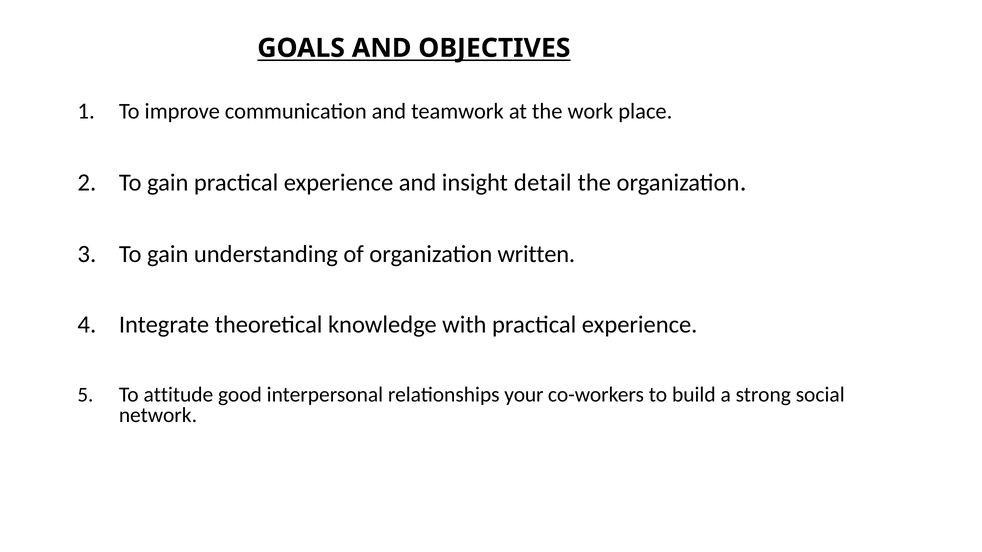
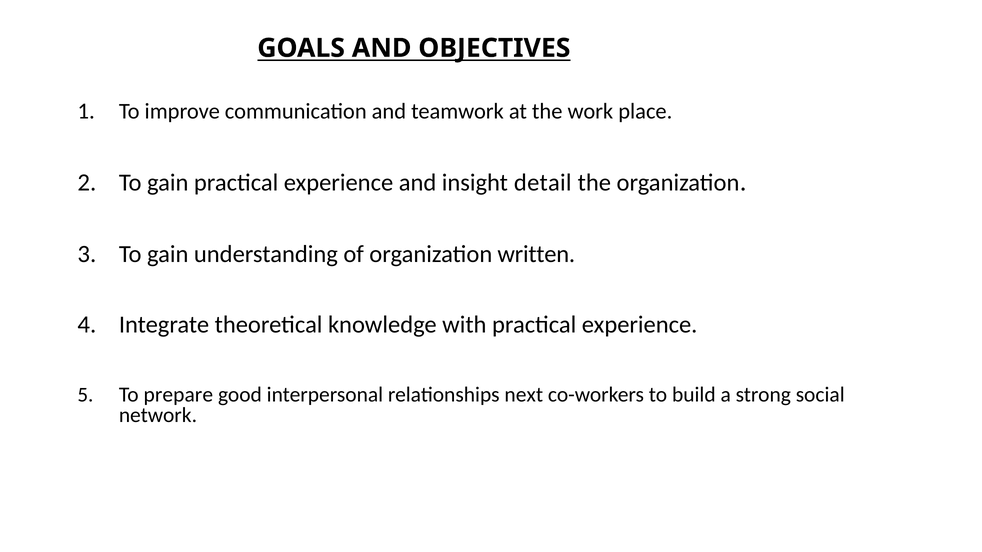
attitude: attitude -> prepare
your: your -> next
